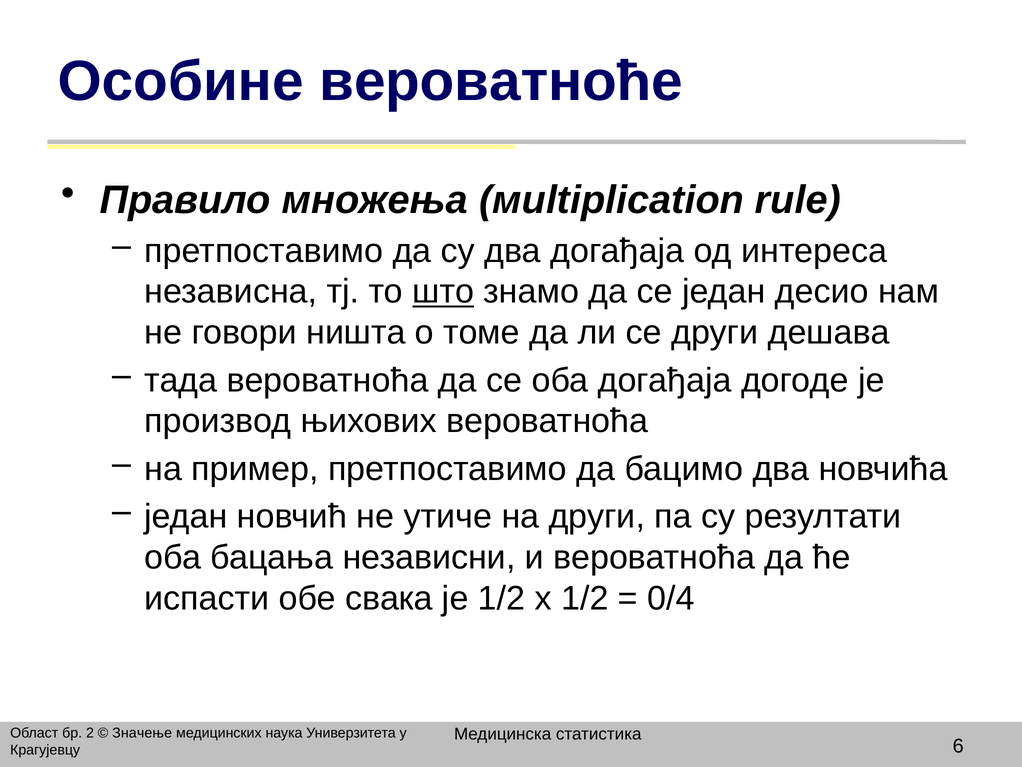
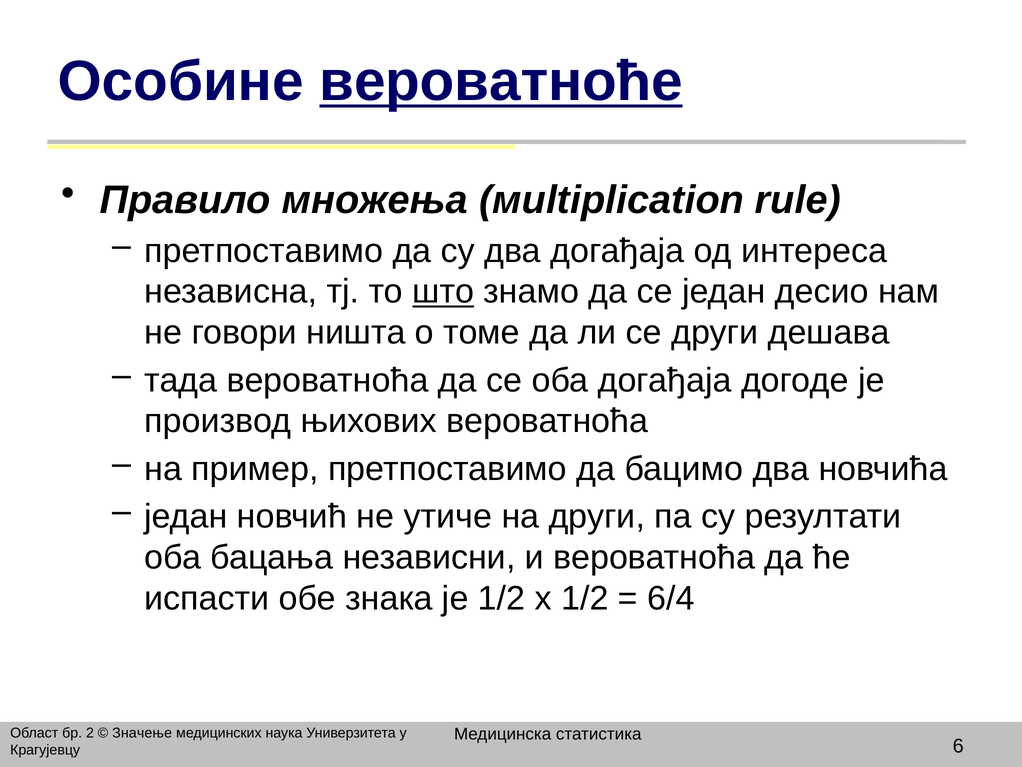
вероватноће underline: none -> present
свака: свака -> знака
0/4: 0/4 -> 6/4
